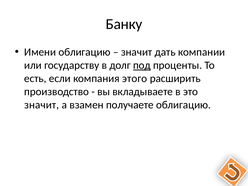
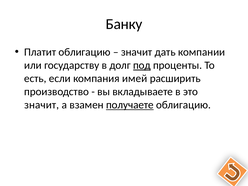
Имени: Имени -> Платит
этого: этого -> имей
получаете underline: none -> present
